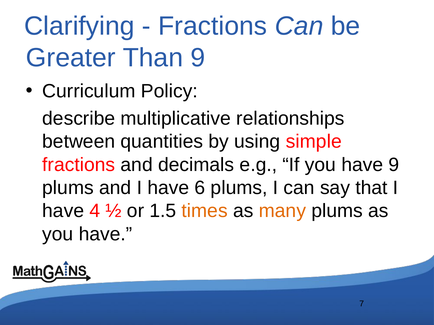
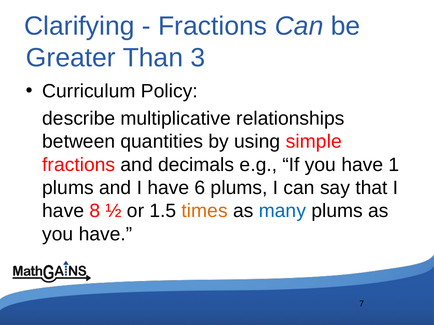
Than 9: 9 -> 3
have 9: 9 -> 1
4: 4 -> 8
many colour: orange -> blue
